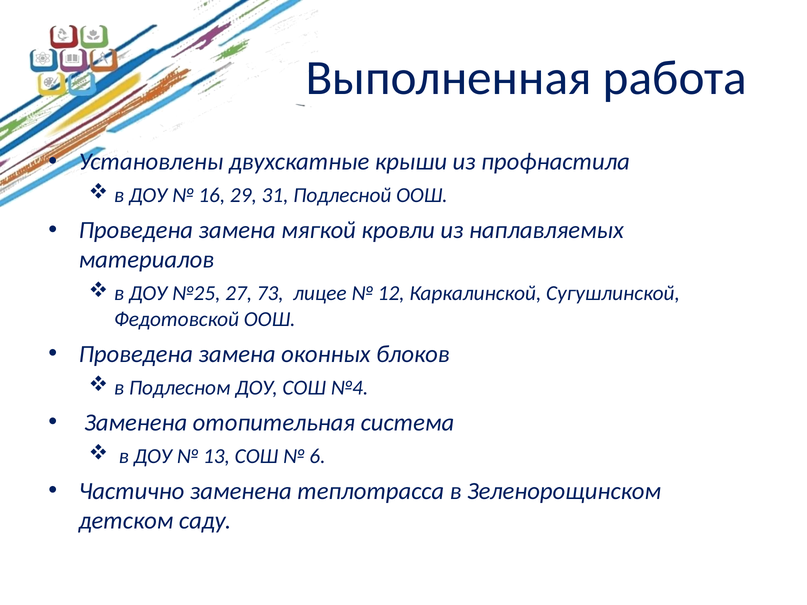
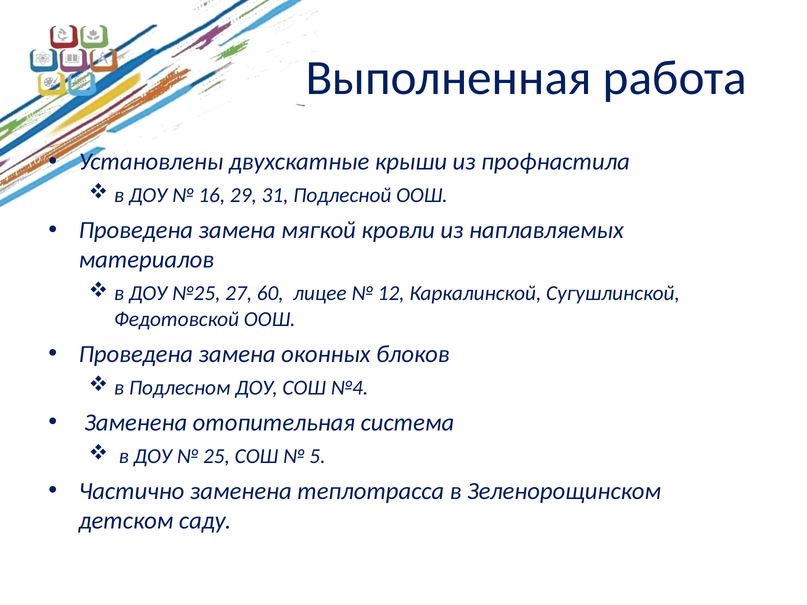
73: 73 -> 60
13: 13 -> 25
6: 6 -> 5
